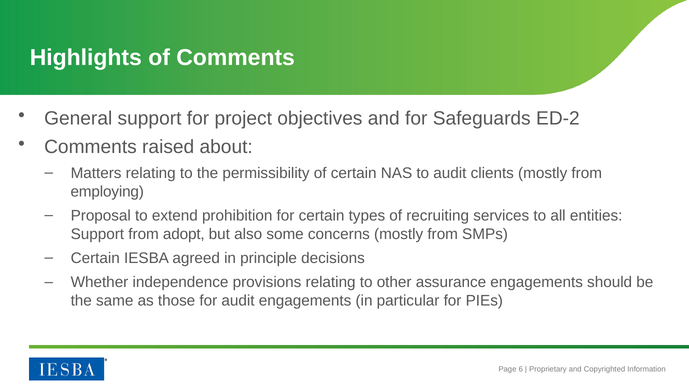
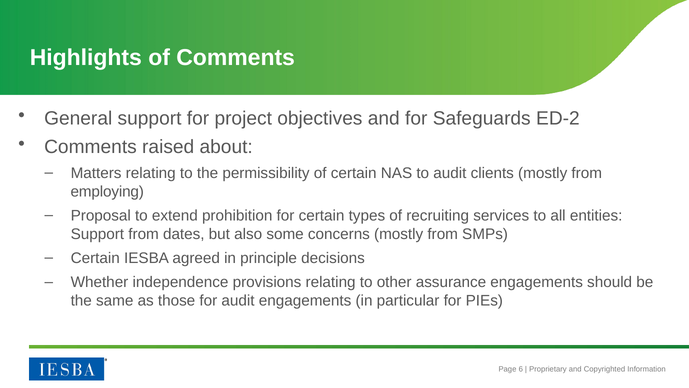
adopt: adopt -> dates
